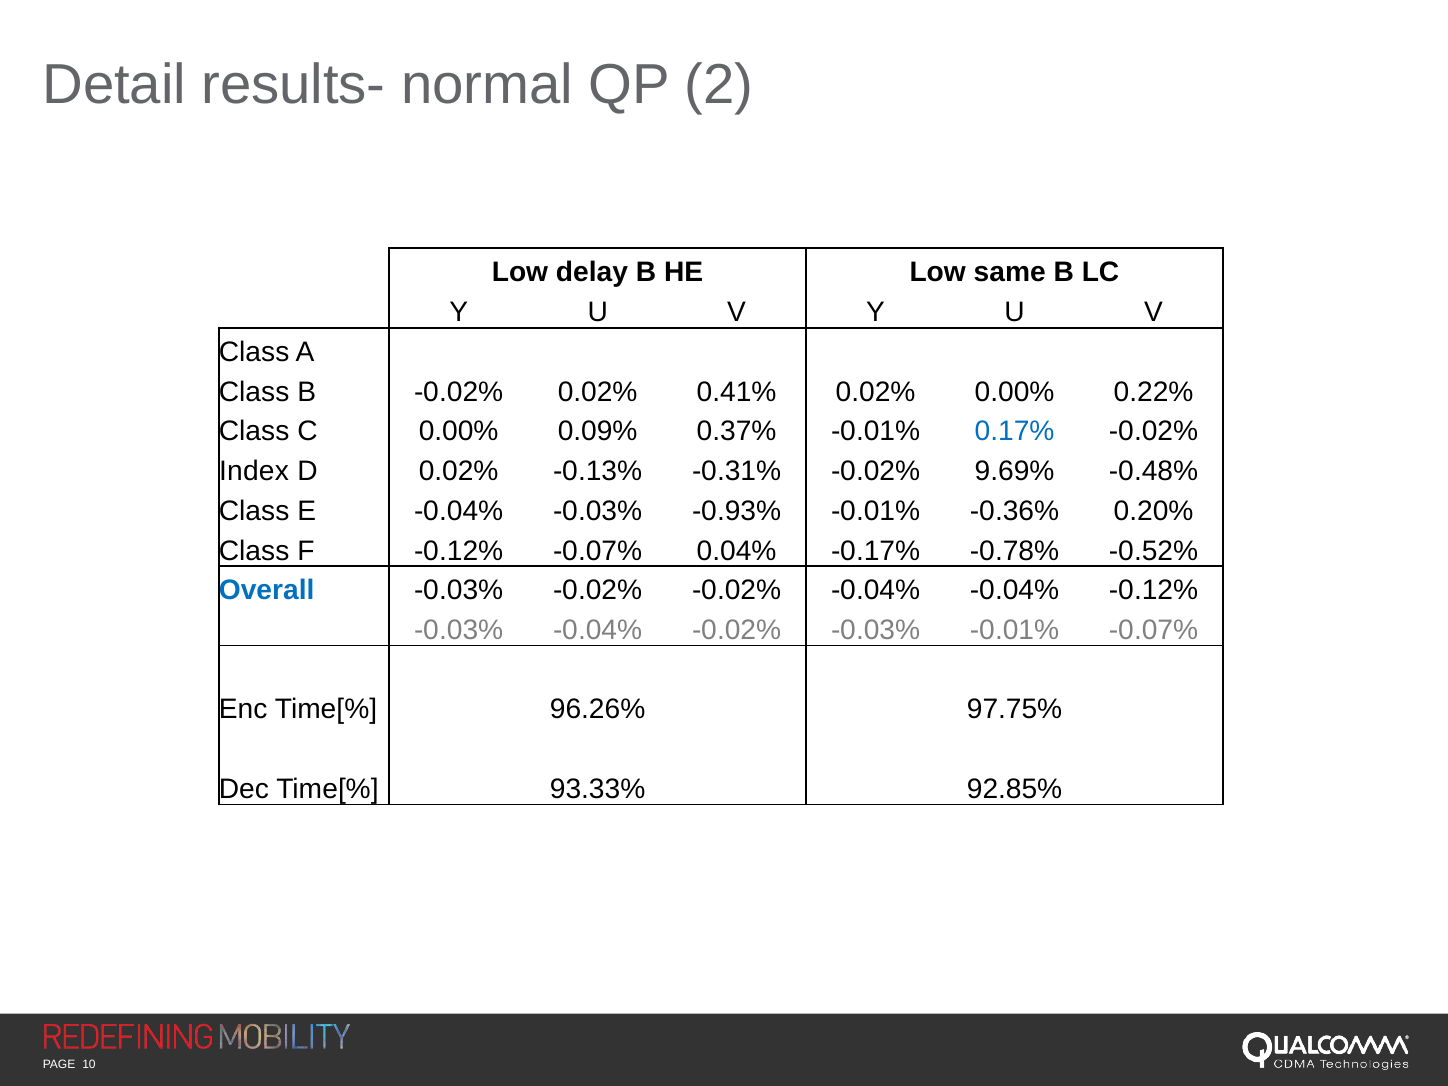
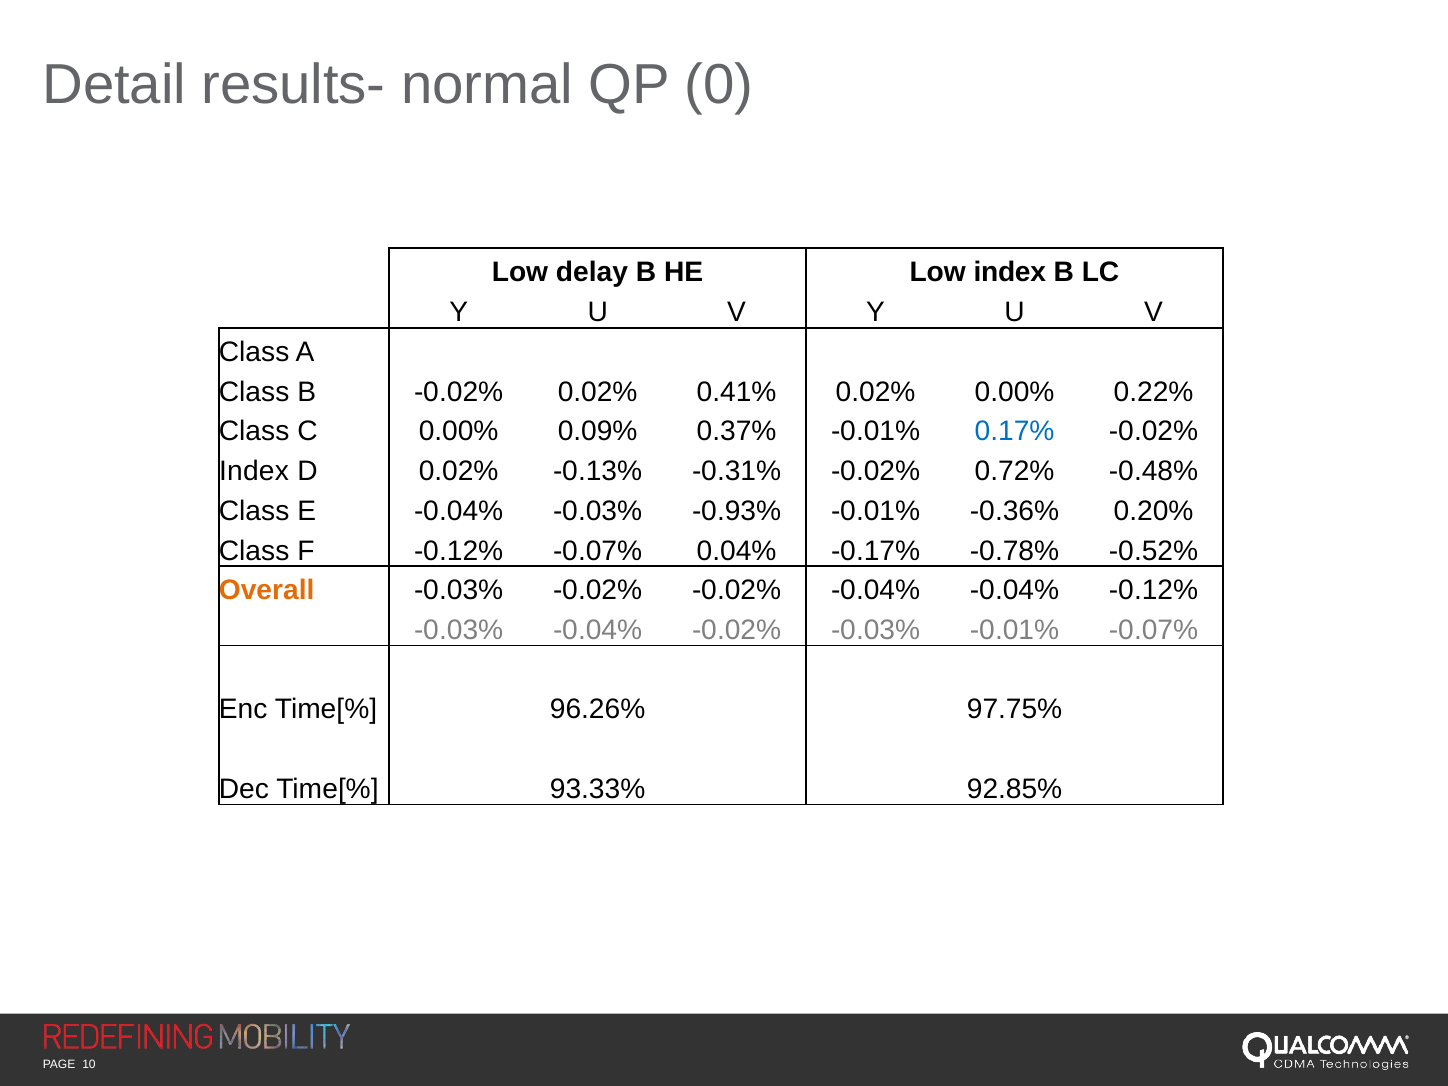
2: 2 -> 0
Low same: same -> index
9.69%: 9.69% -> 0.72%
Overall colour: blue -> orange
